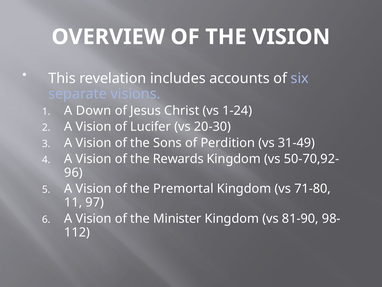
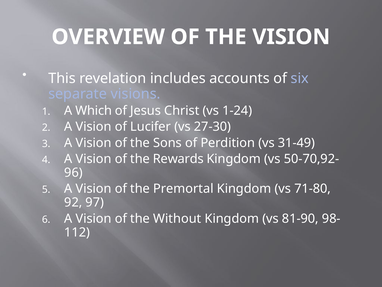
Down: Down -> Which
20-30: 20-30 -> 27-30
11: 11 -> 92
Minister: Minister -> Without
